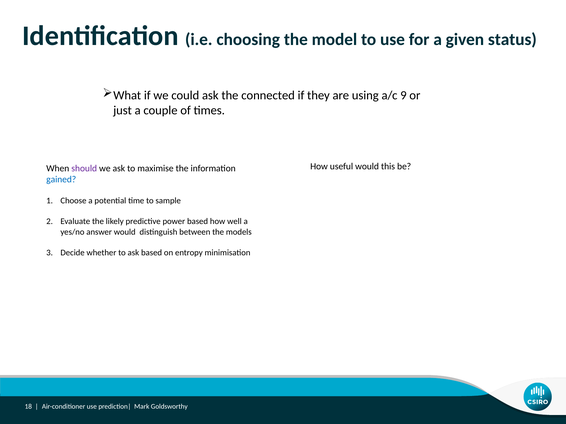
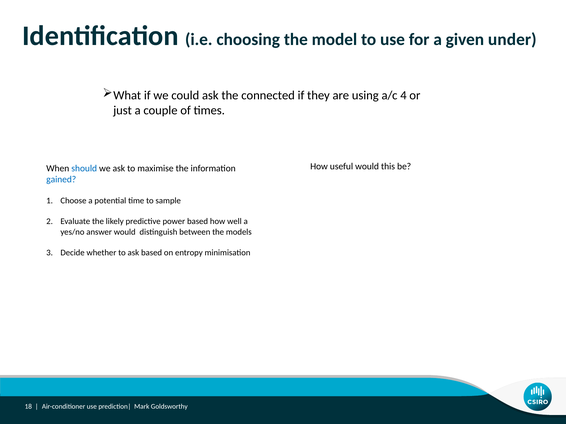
status: status -> under
9: 9 -> 4
should colour: purple -> blue
